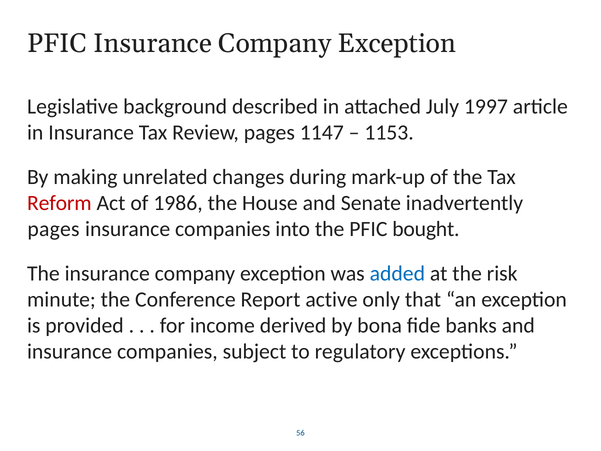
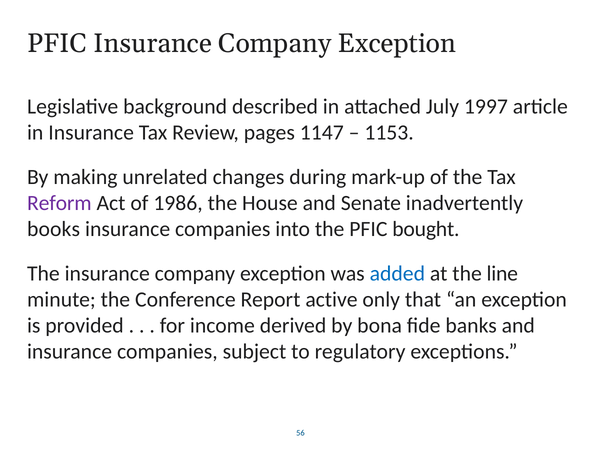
Reform colour: red -> purple
pages at (53, 229): pages -> books
risk: risk -> line
